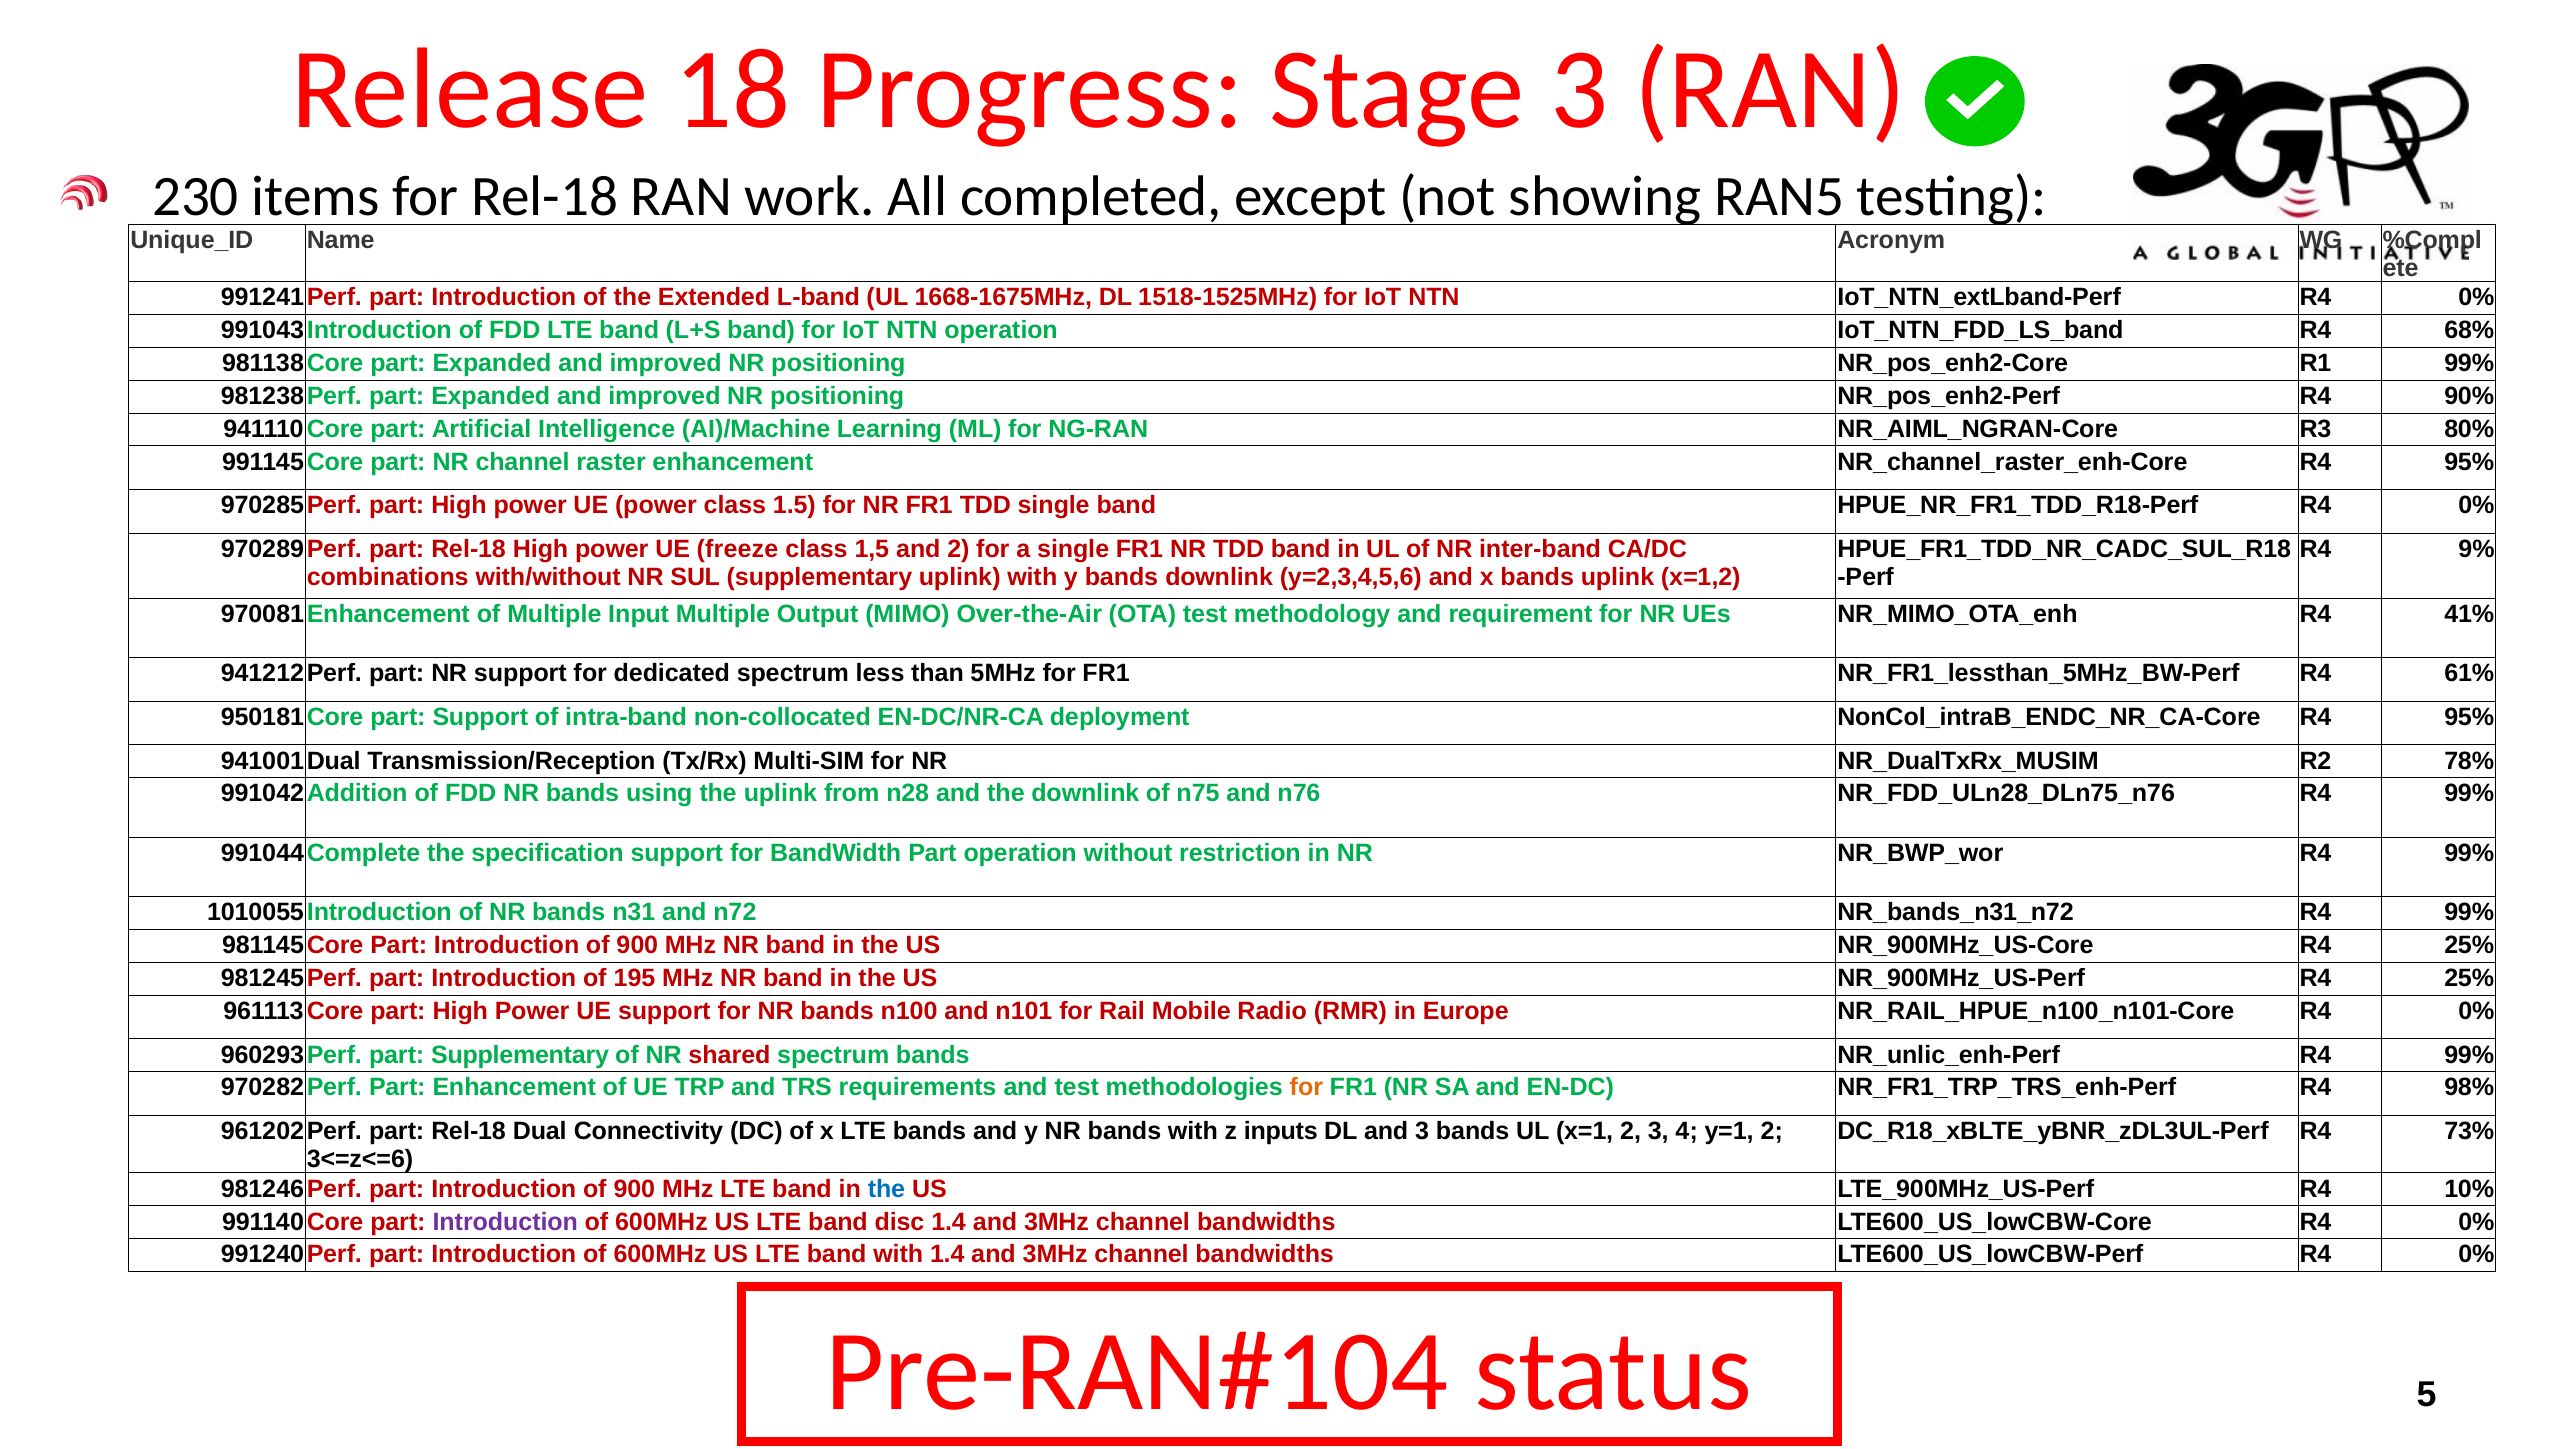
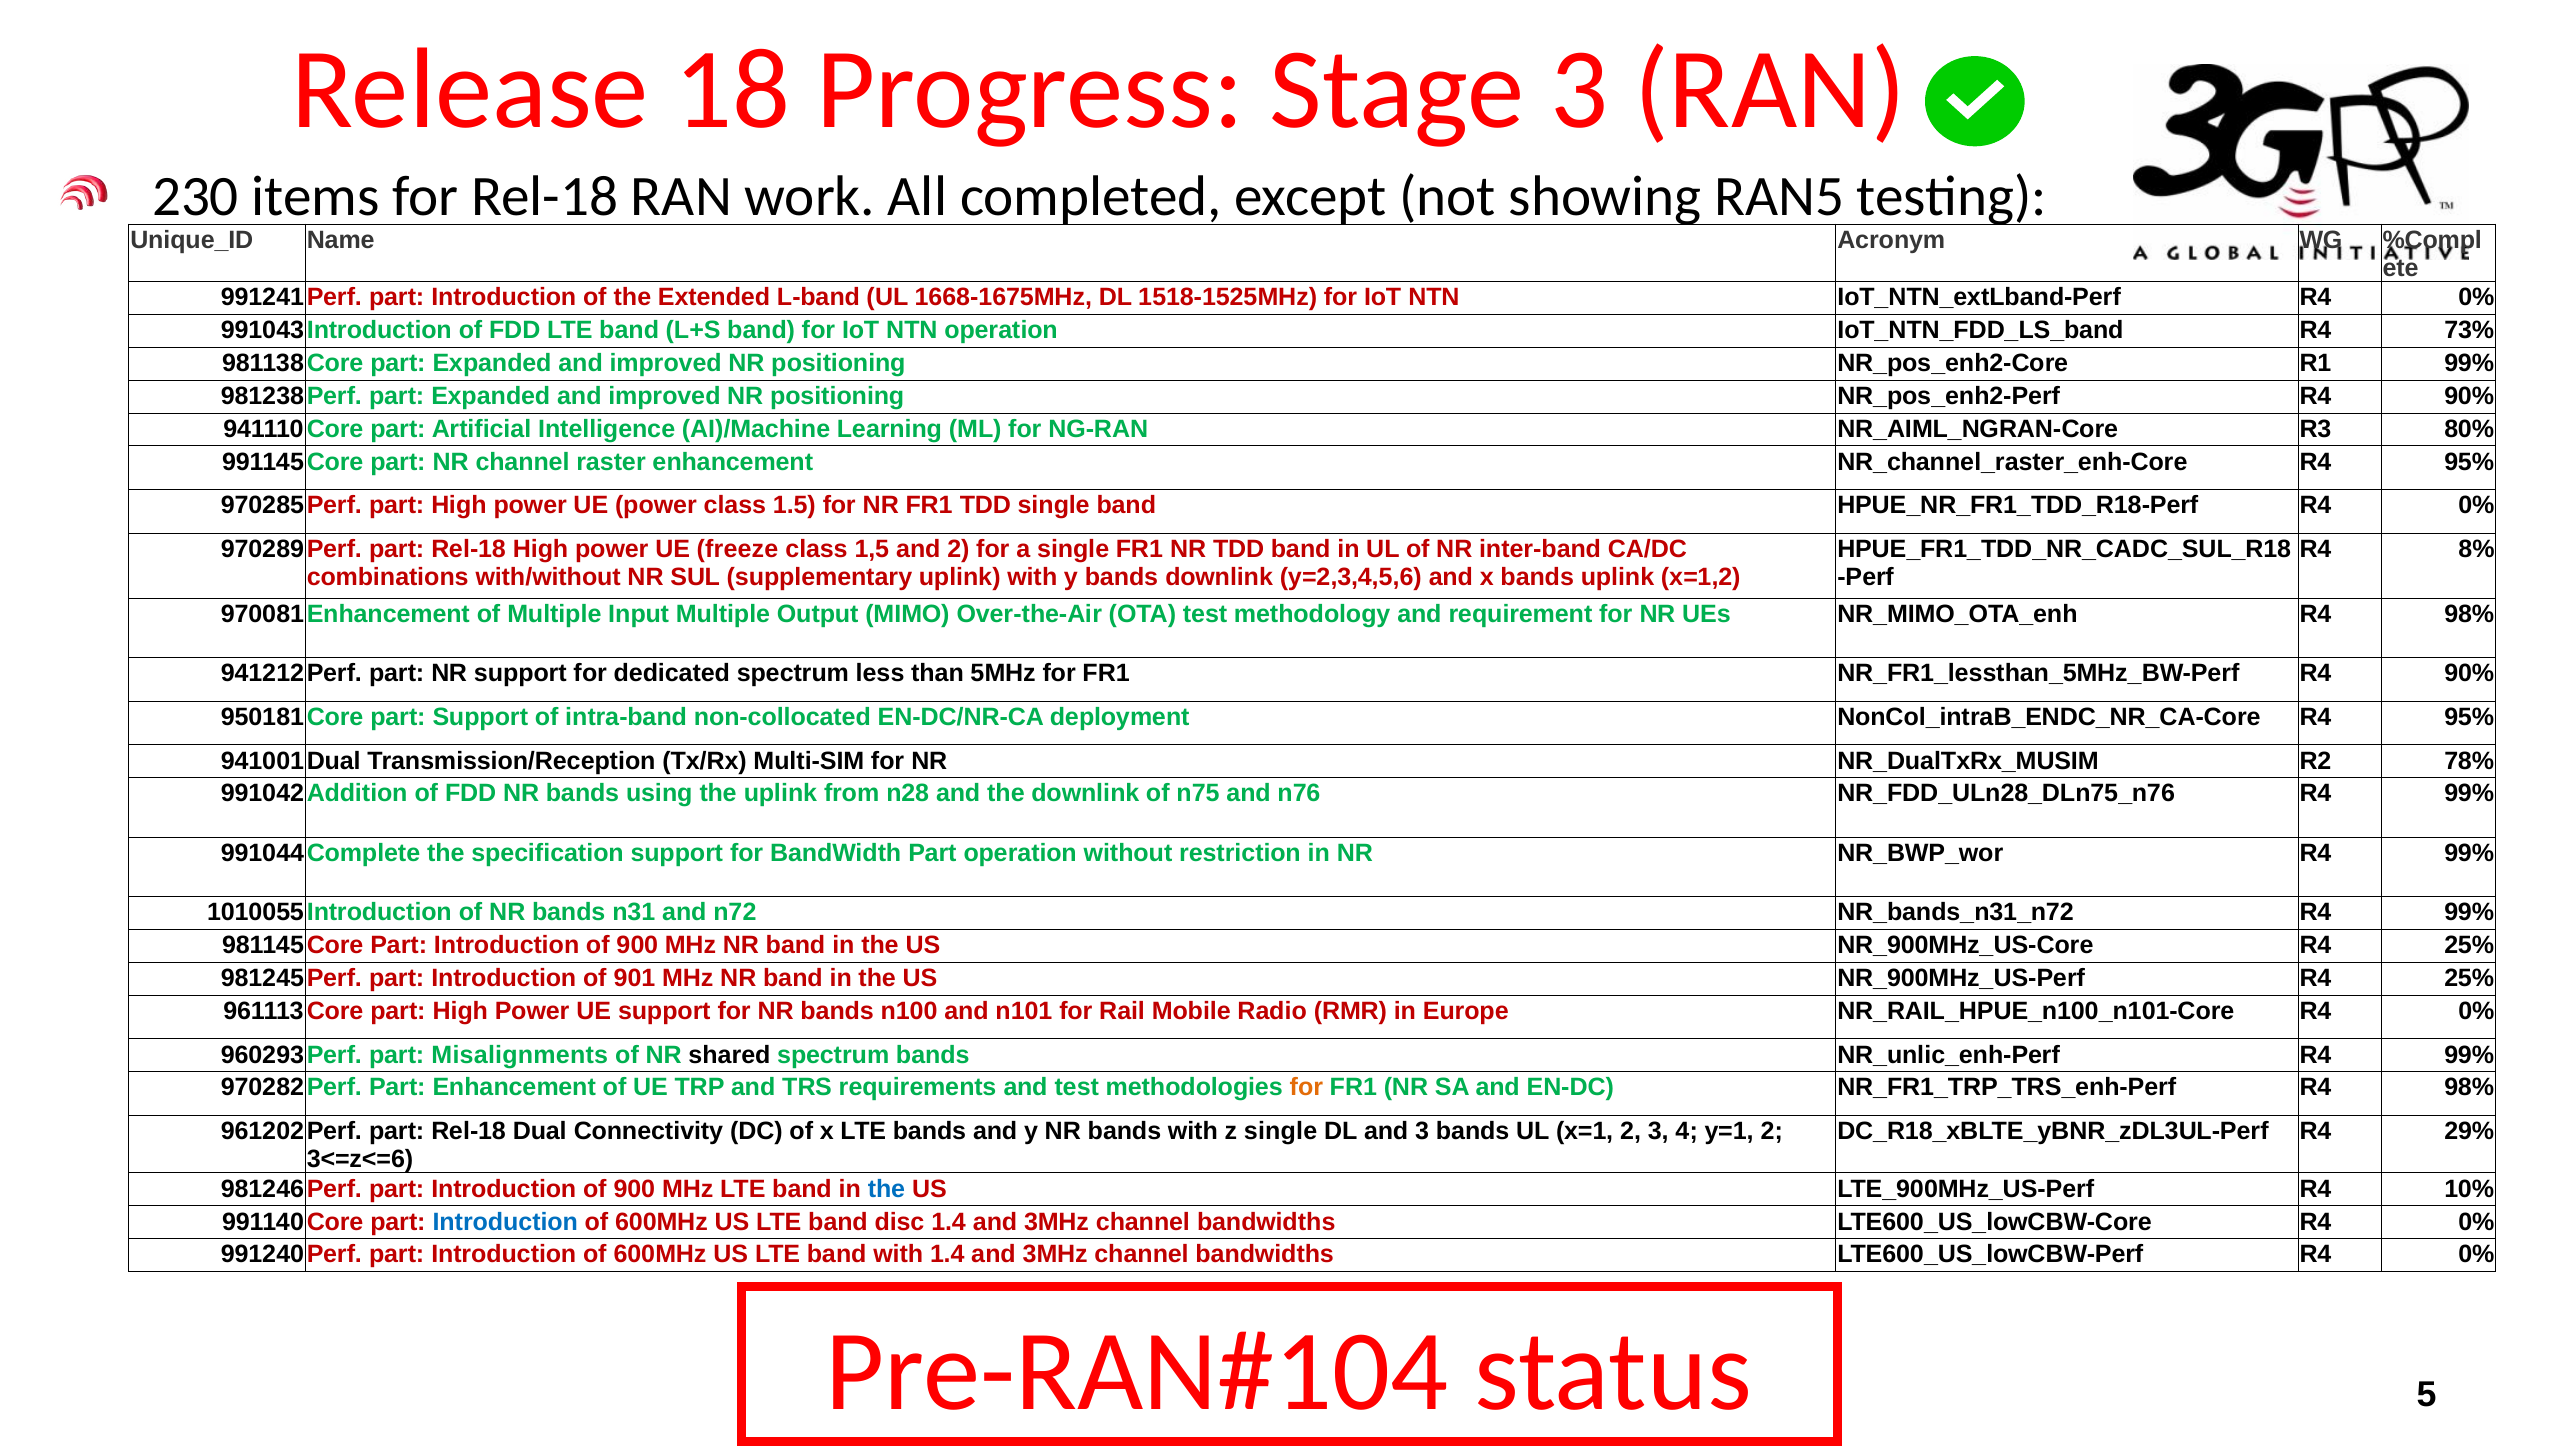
68%: 68% -> 73%
9%: 9% -> 8%
41% at (2469, 614): 41% -> 98%
61% at (2469, 673): 61% -> 90%
195: 195 -> 901
part Supplementary: Supplementary -> Misalignments
shared colour: red -> black
z inputs: inputs -> single
73%: 73% -> 29%
Introduction at (505, 1222) colour: purple -> blue
